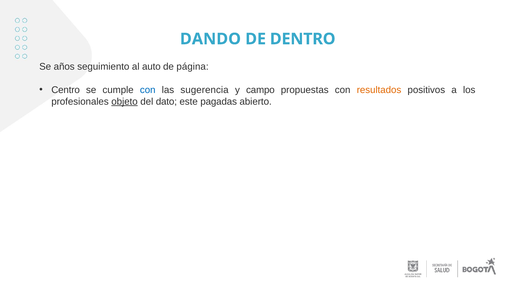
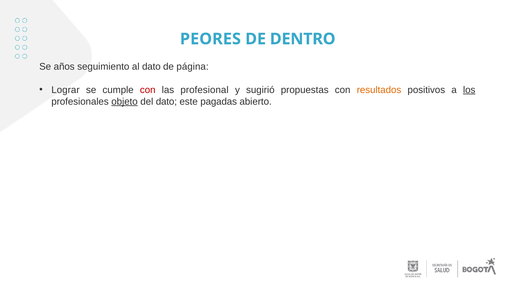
DANDO: DANDO -> PEORES
al auto: auto -> dato
Centro: Centro -> Lograr
con at (148, 90) colour: blue -> red
sugerencia: sugerencia -> profesional
campo: campo -> sugirió
los underline: none -> present
